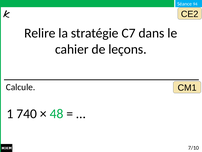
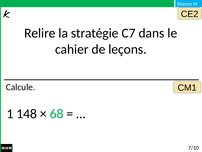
740: 740 -> 148
48: 48 -> 68
